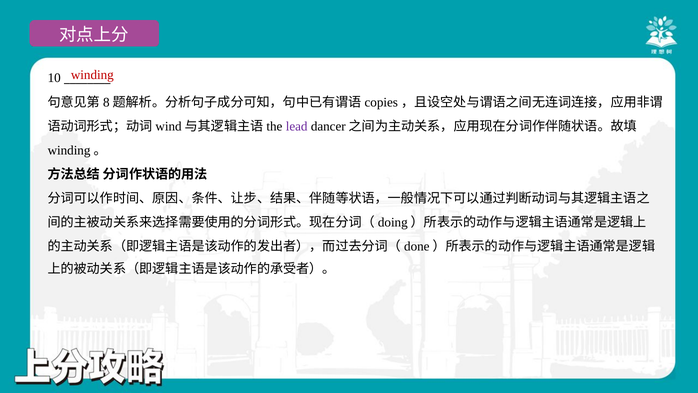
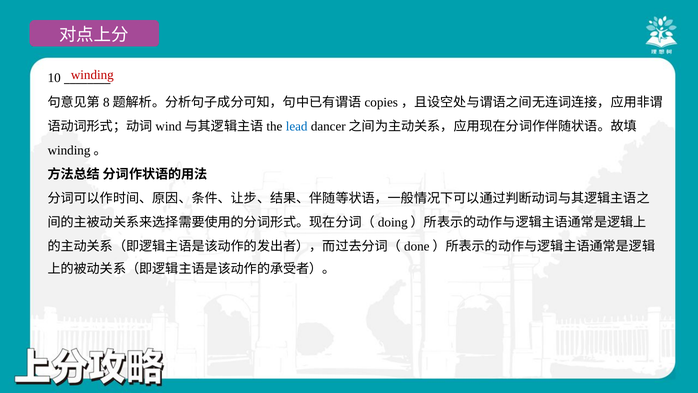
lead colour: purple -> blue
